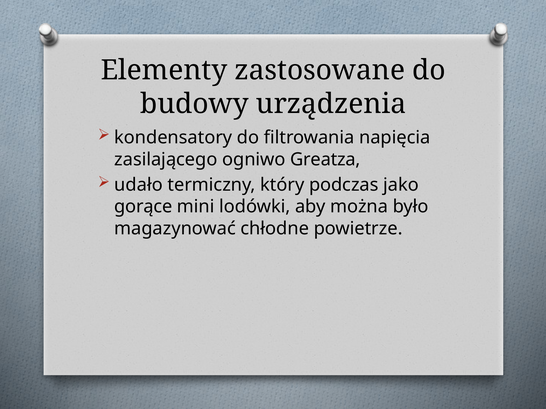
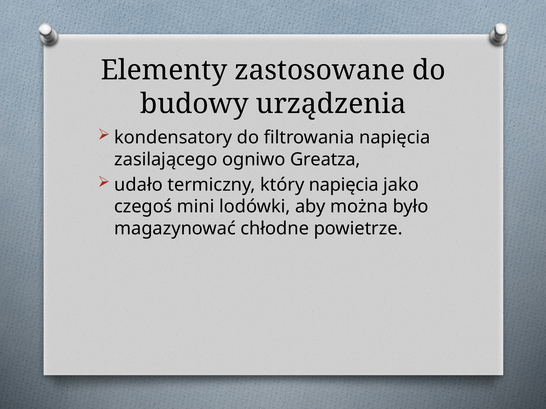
który podczas: podczas -> napięcia
gorące: gorące -> czegoś
